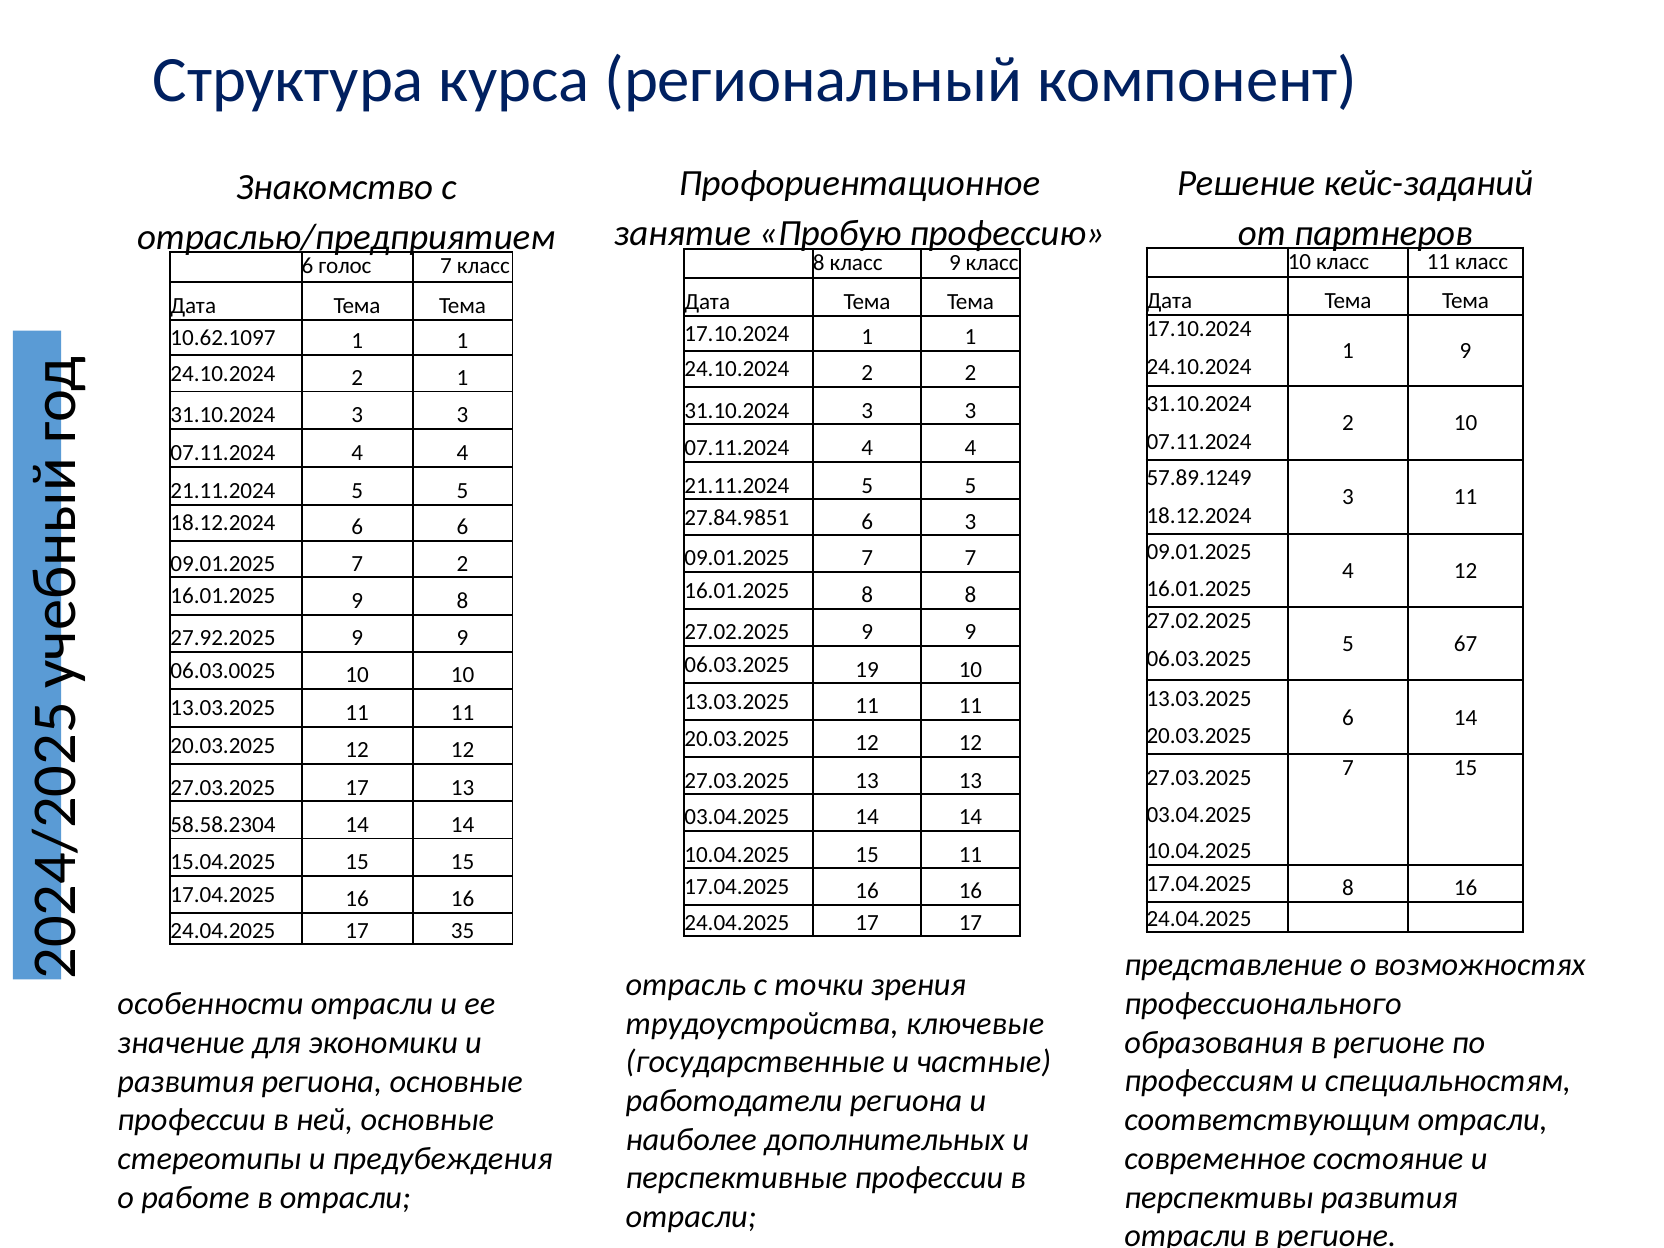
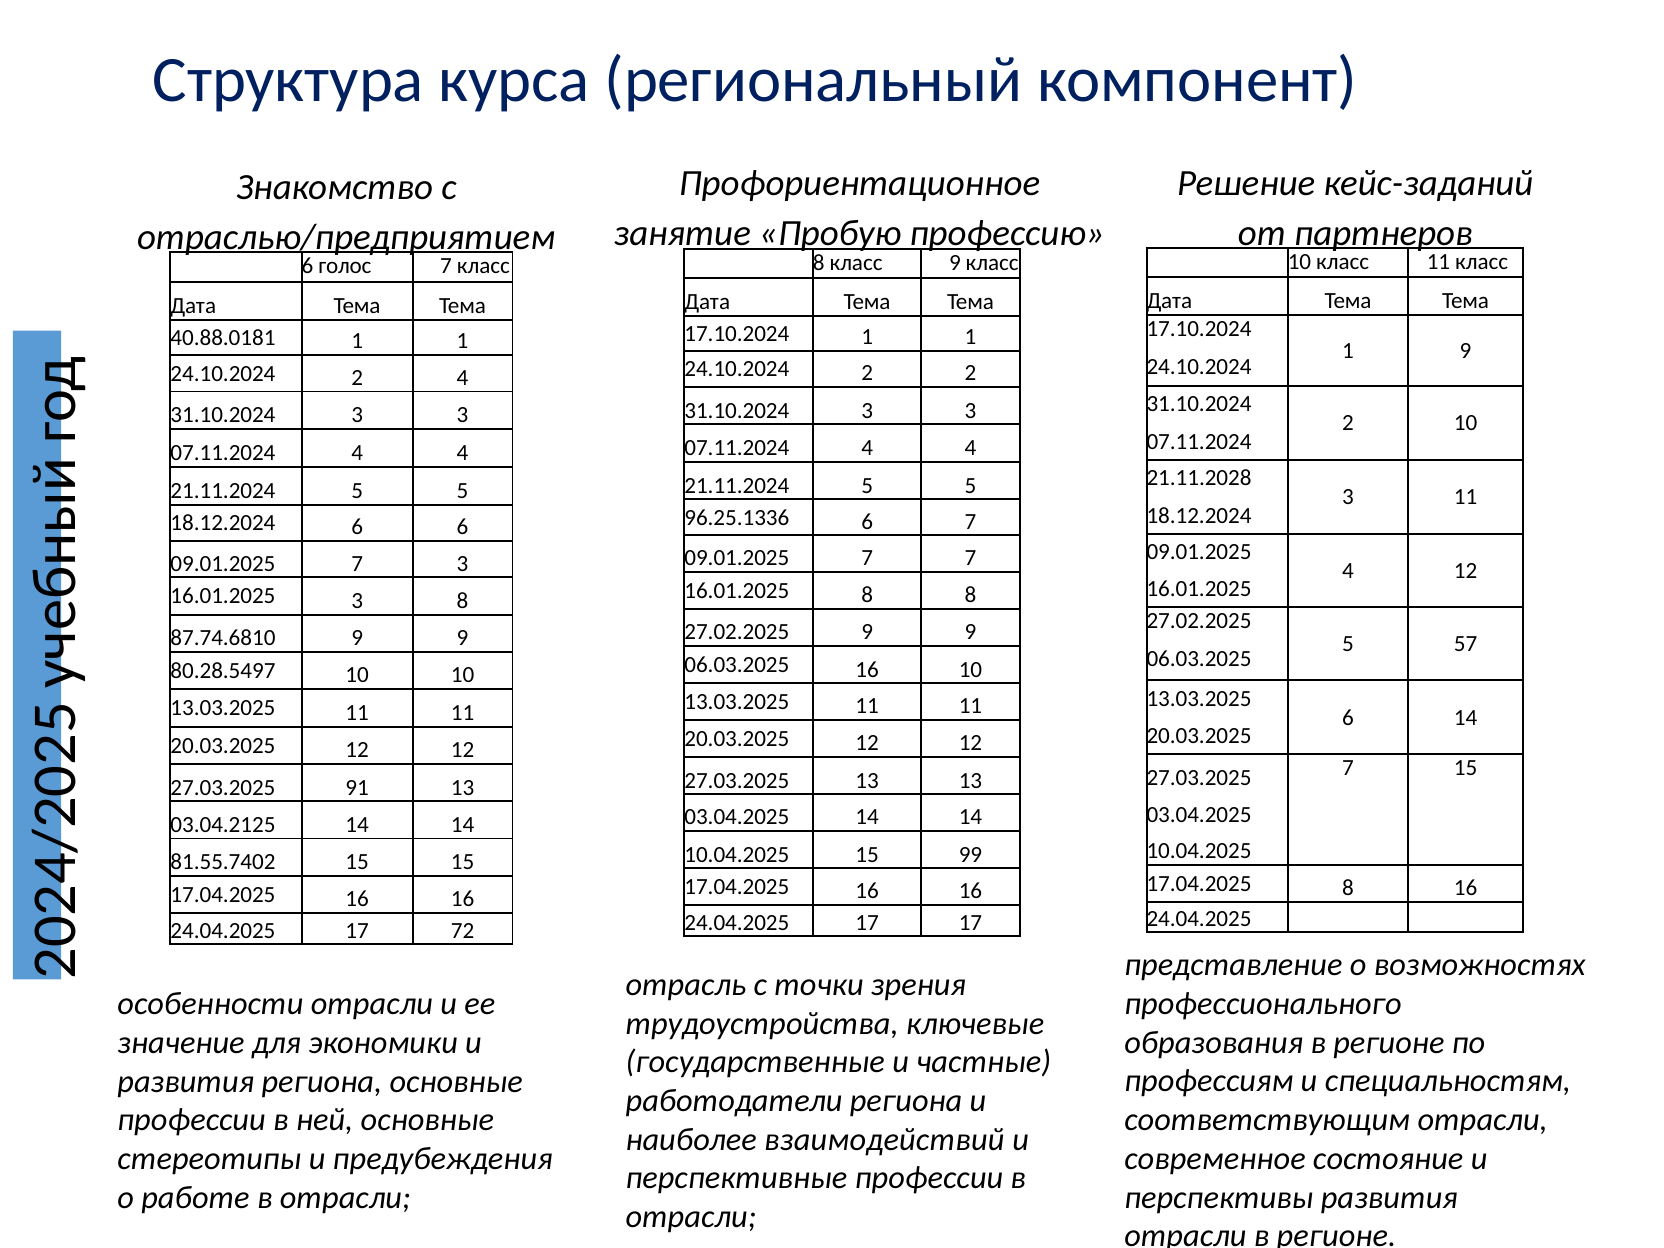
10.62.1097: 10.62.1097 -> 40.88.0181
24.10.2024 2 1: 1 -> 4
57.89.1249: 57.89.1249 -> 21.11.2028
27.84.9851: 27.84.9851 -> 96.25.1336
6 3: 3 -> 7
7 2: 2 -> 3
16.01.2025 9: 9 -> 3
27.92.2025: 27.92.2025 -> 87.74.6810
67: 67 -> 57
06.03.2025 19: 19 -> 16
06.03.0025: 06.03.0025 -> 80.28.5497
27.03.2025 17: 17 -> 91
58.58.2304: 58.58.2304 -> 03.04.2125
15 11: 11 -> 99
15.04.2025: 15.04.2025 -> 81.55.7402
35: 35 -> 72
дополнительных: дополнительных -> взаимодействий
